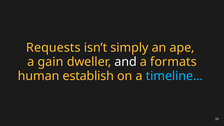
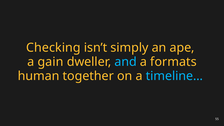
Requests: Requests -> Checking
and colour: white -> light blue
establish: establish -> together
